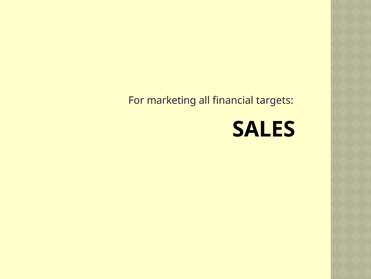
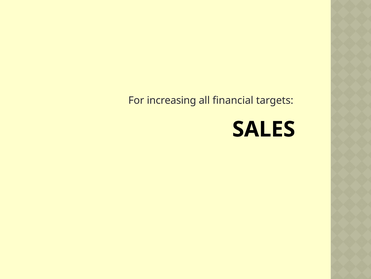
marketing: marketing -> increasing
